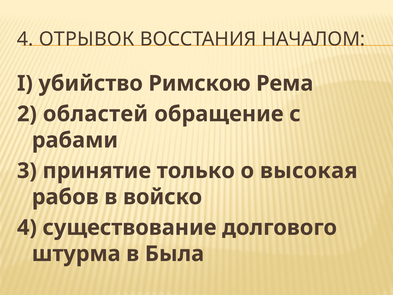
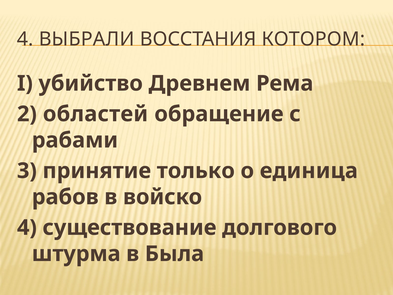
ОТРЫВОК: ОТРЫВОК -> ВЫБРАЛИ
НАЧАЛОМ: НАЧАЛОМ -> КОТОРОМ
Римскою: Римскою -> Древнем
высокая: высокая -> единица
